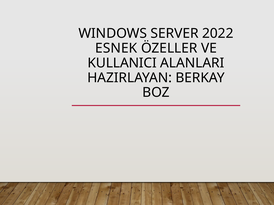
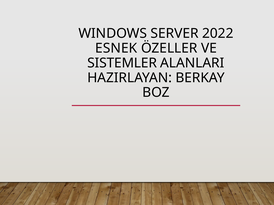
KULLANICI: KULLANICI -> SISTEMLER
